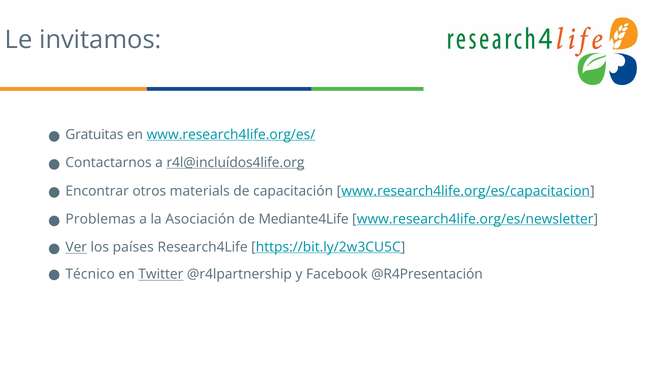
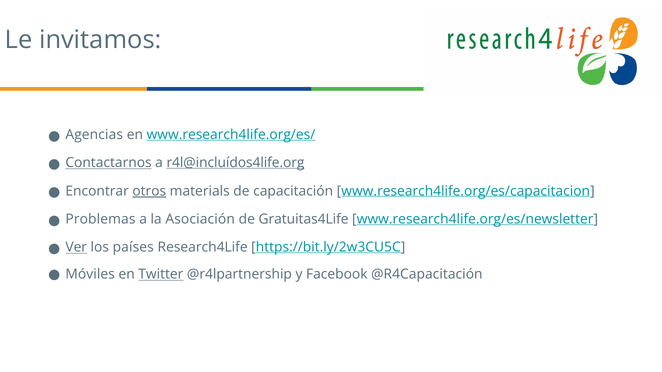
Gratuitas: Gratuitas -> Agencias
Contactarnos underline: none -> present
otros underline: none -> present
Mediante4Life: Mediante4Life -> Gratuitas4Life
Técnico: Técnico -> Móviles
@R4Presentación: @R4Presentación -> @R4Capacitación
